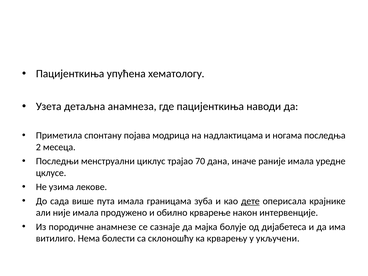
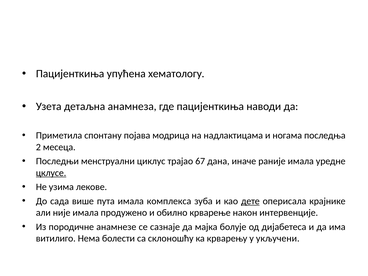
70: 70 -> 67
цклусе underline: none -> present
границама: границама -> комплекса
